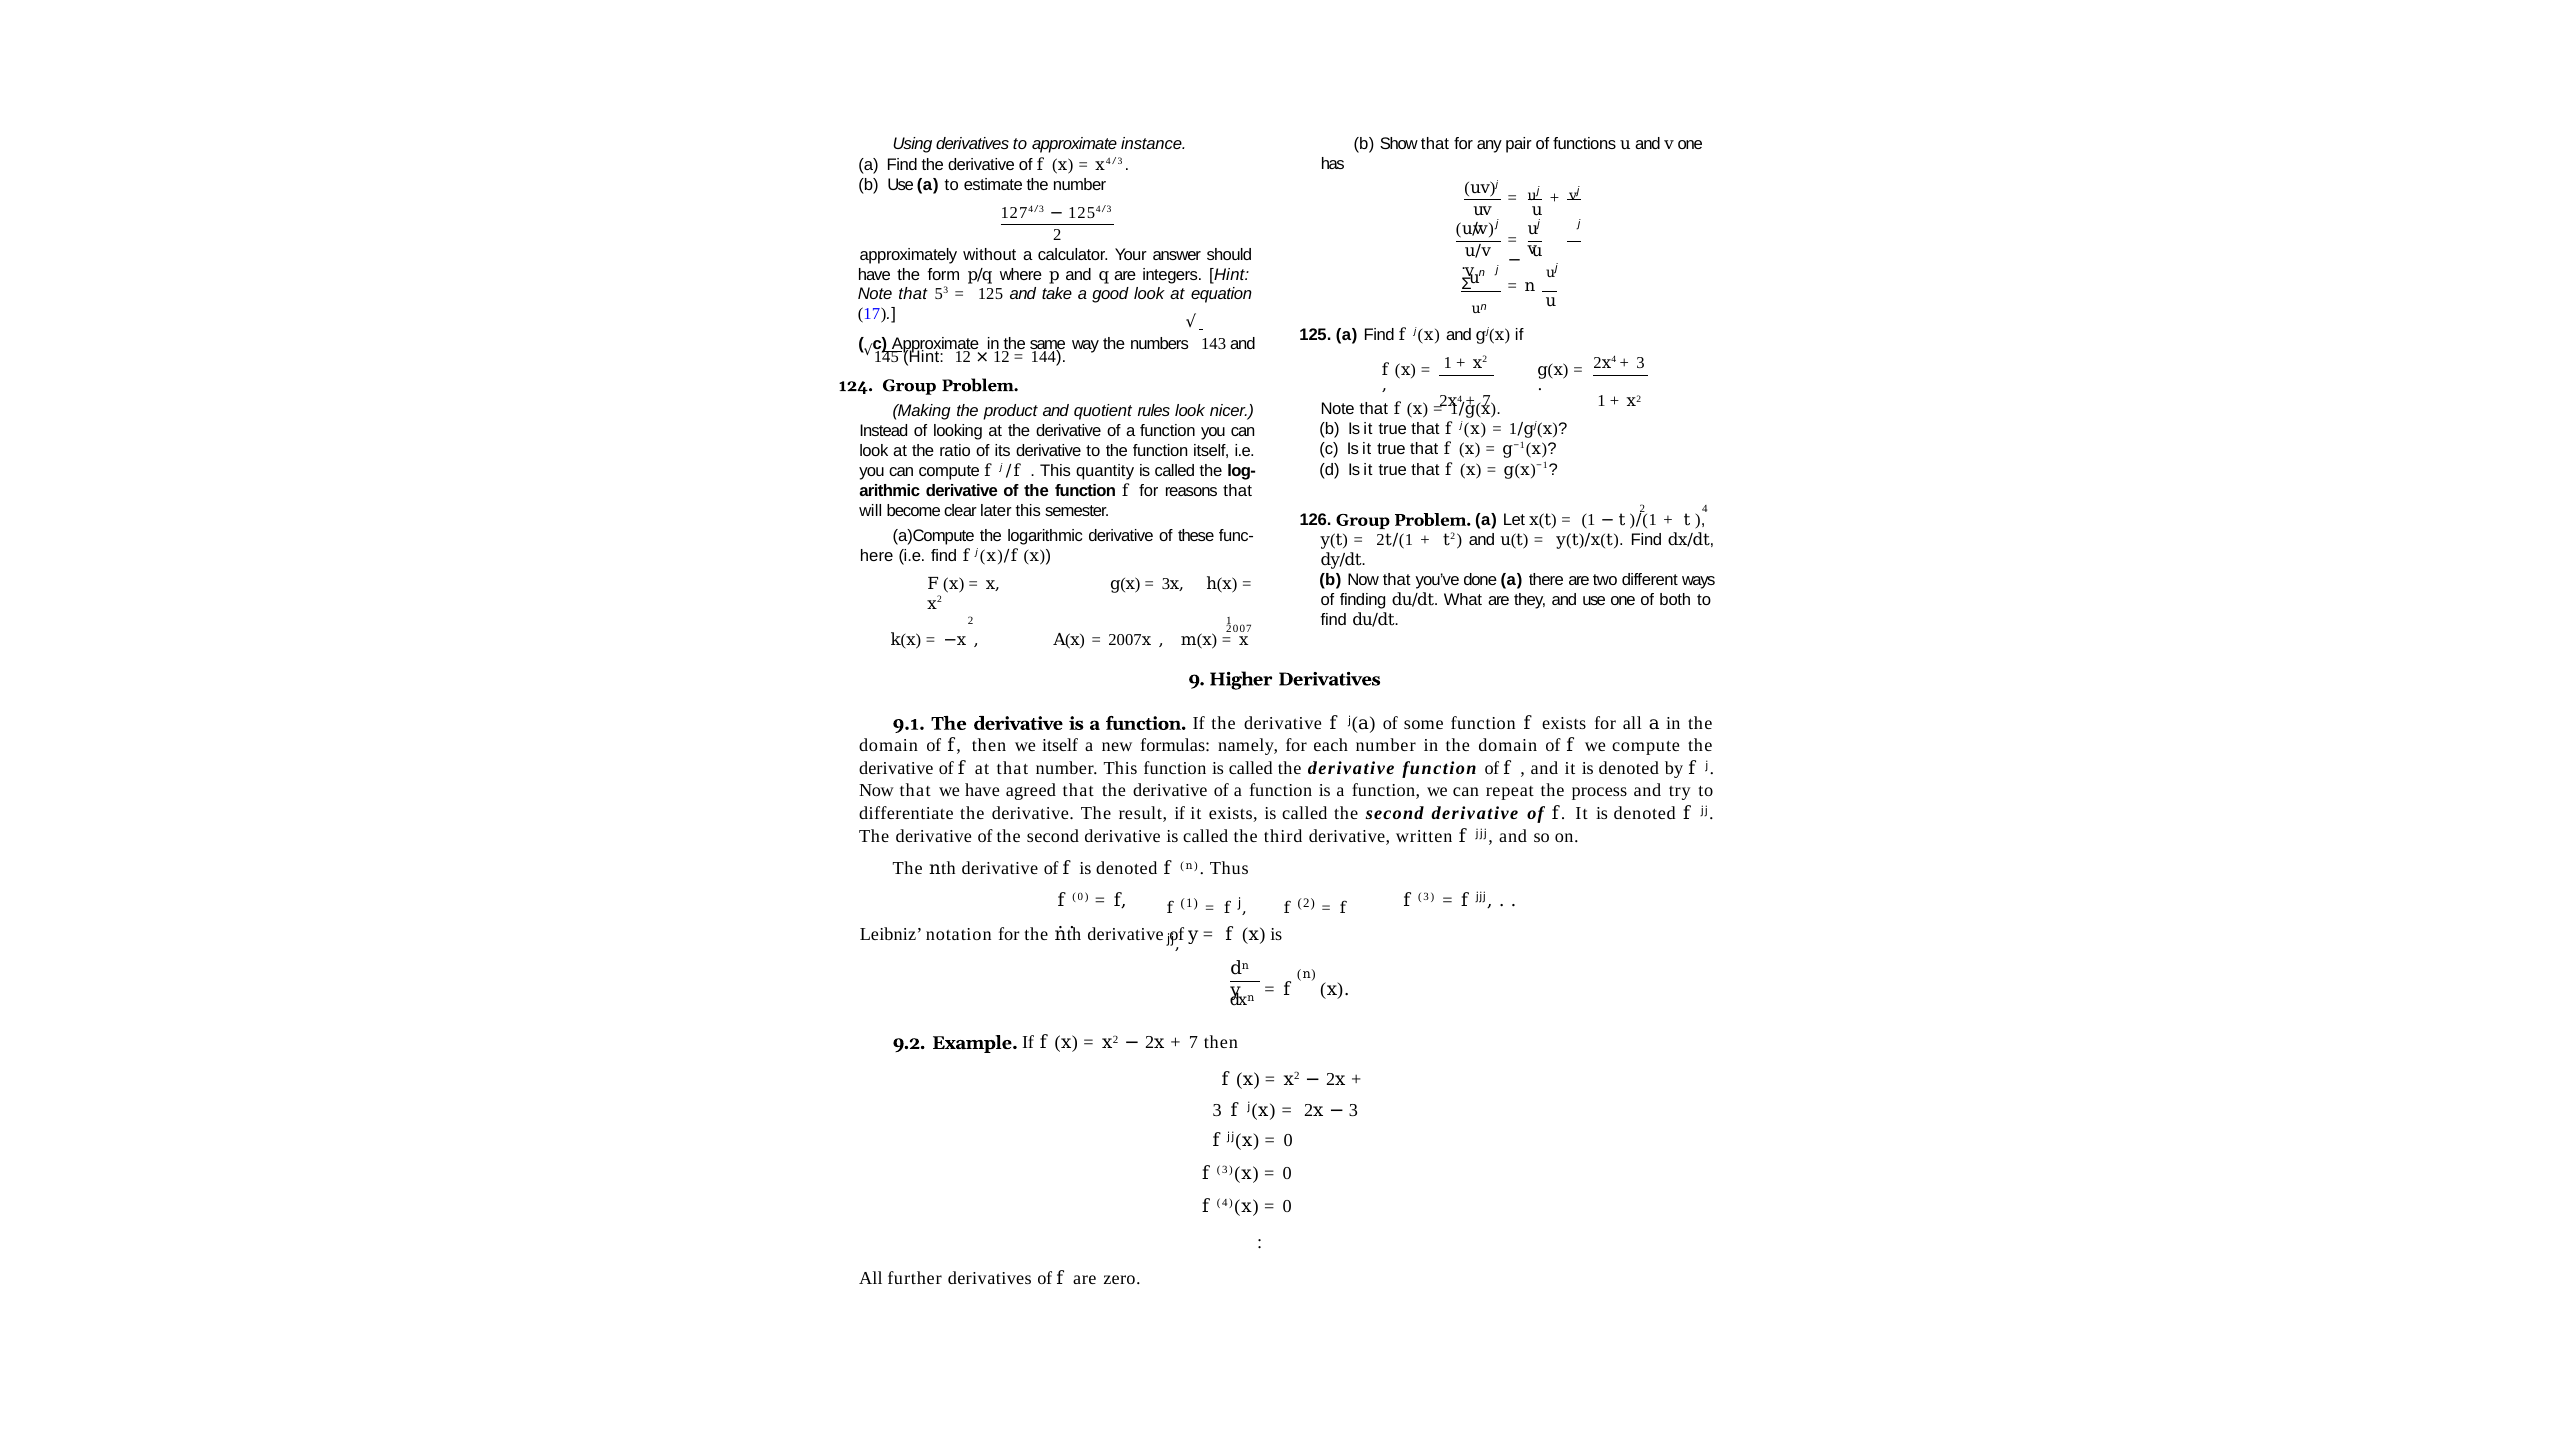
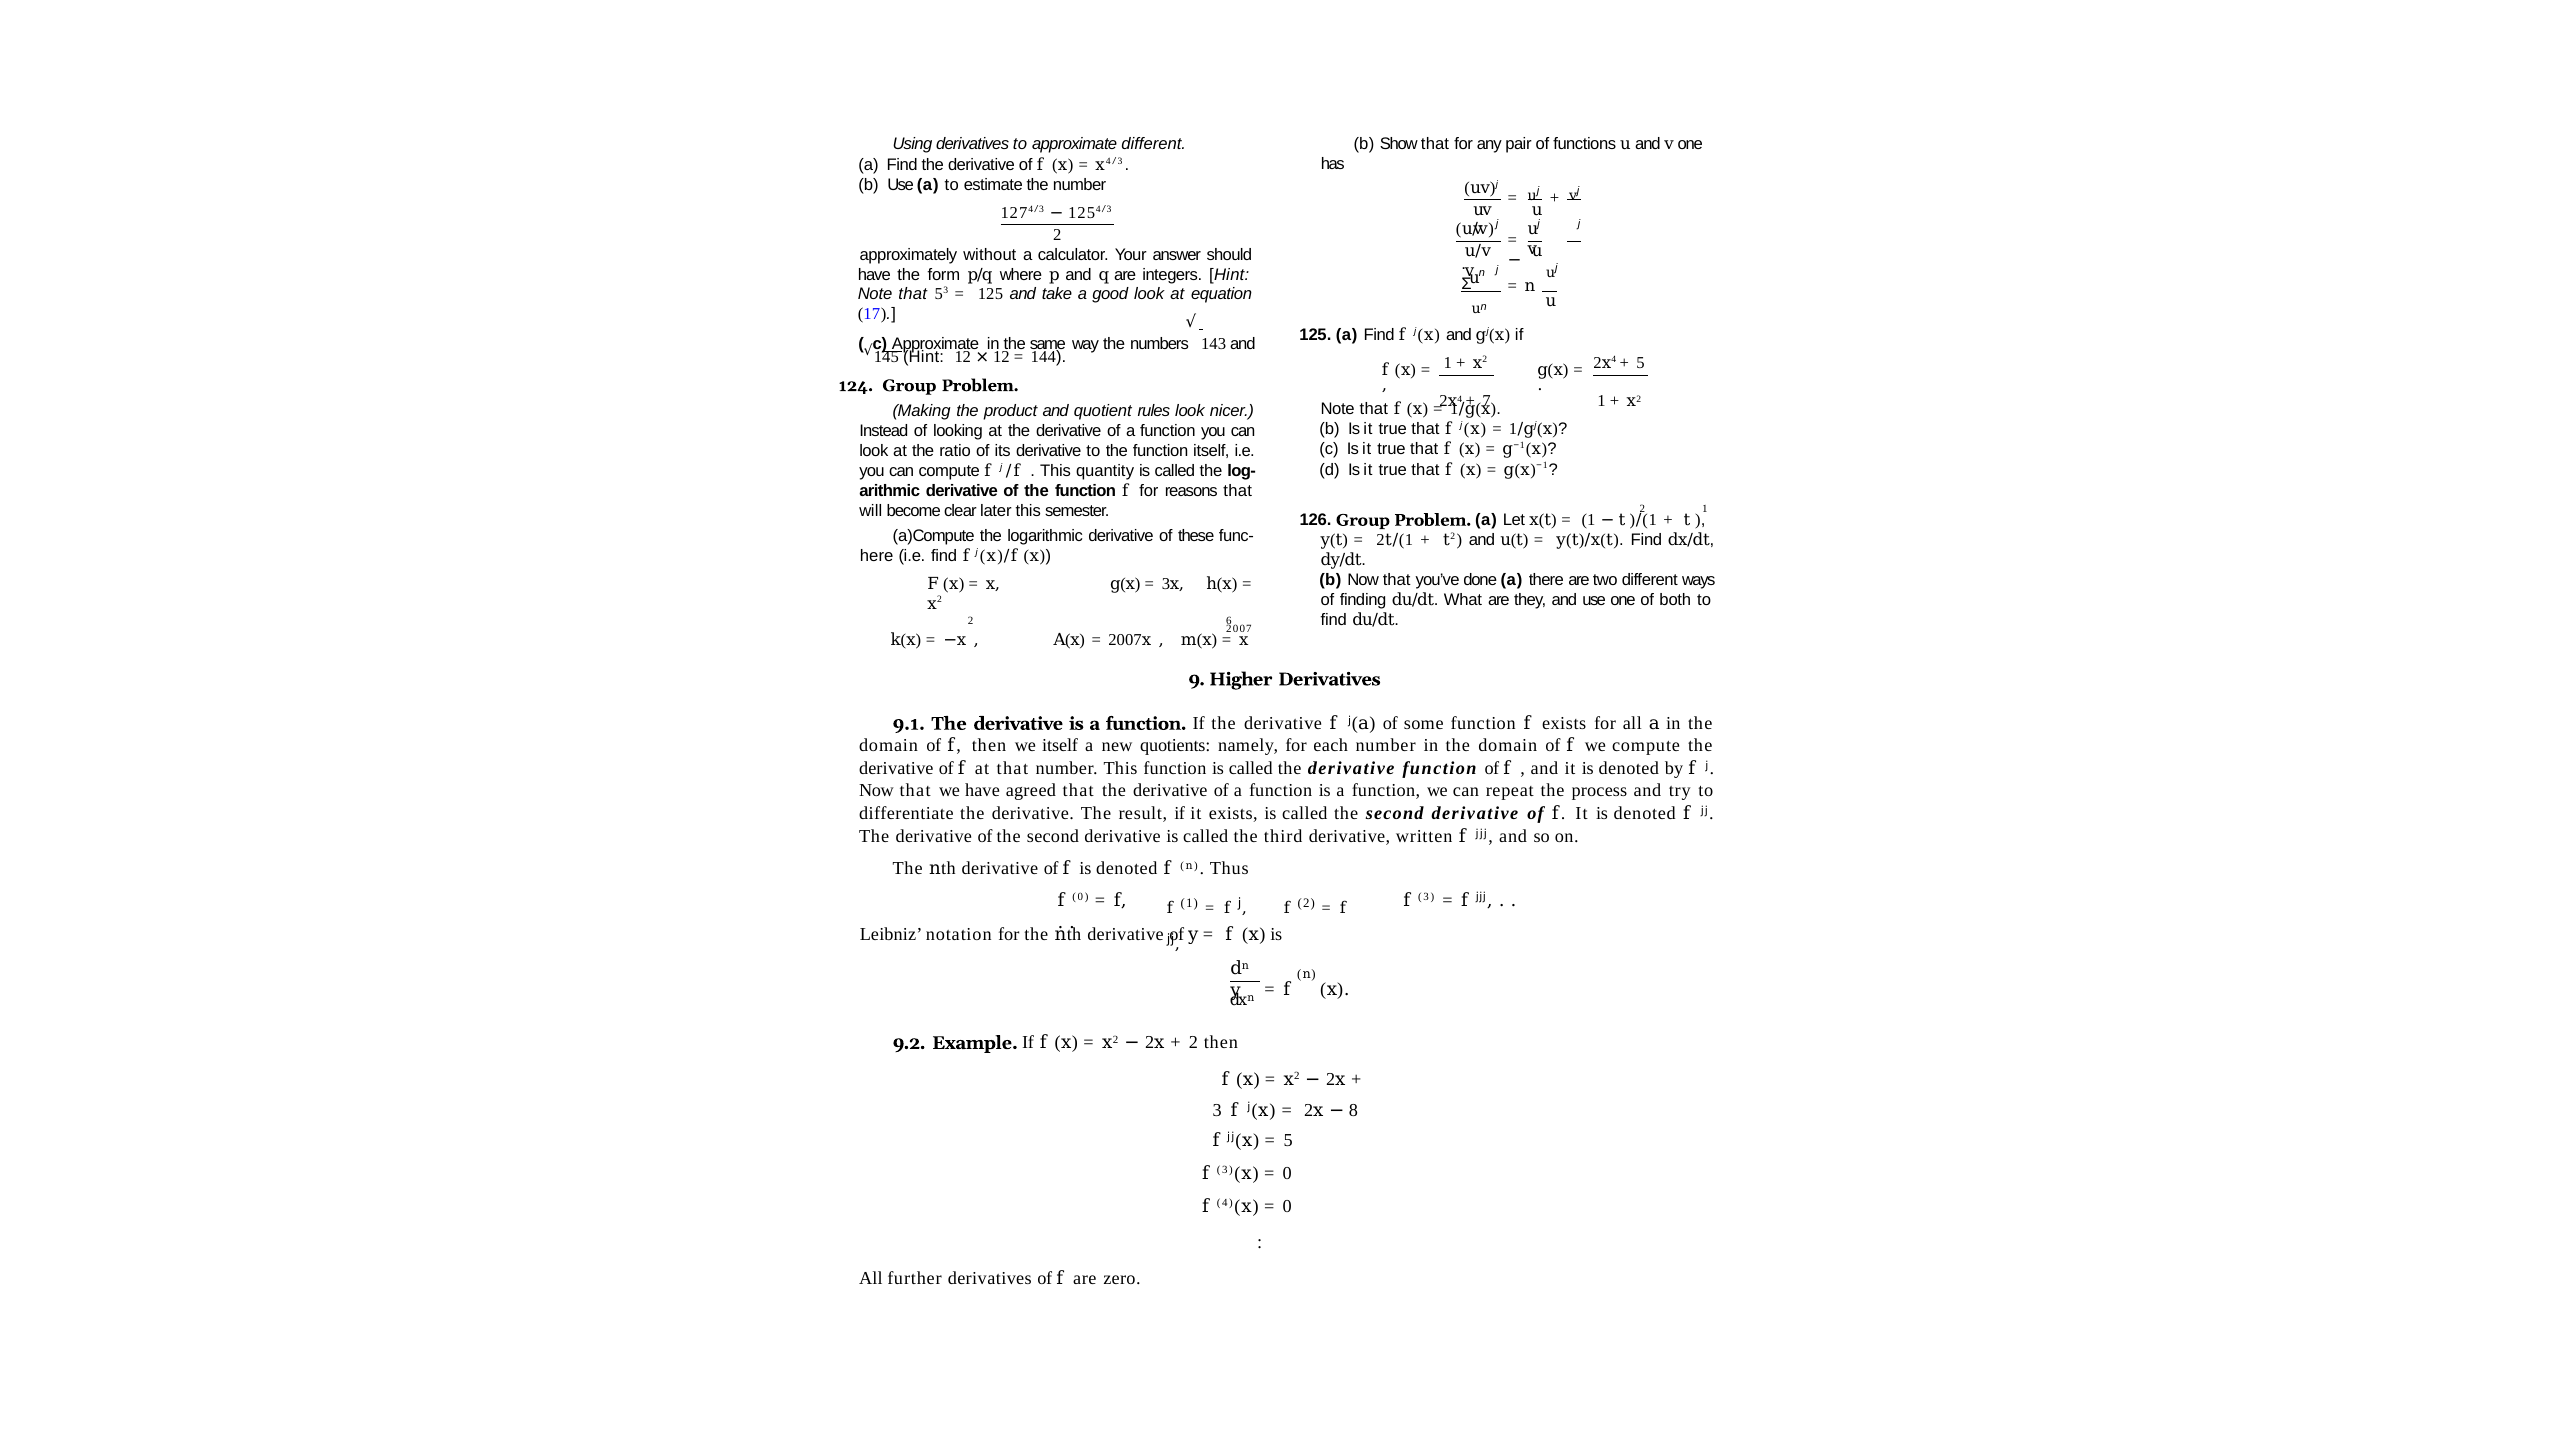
approximate instance: instance -> different
3 at (1641, 363): 3 -> 5
2 4: 4 -> 1
2 1: 1 -> 6
formulas: formulas -> quotients
7 at (1193, 1043): 7 -> 2
3 at (1353, 1110): 3 -> 8
0 at (1288, 1141): 0 -> 5
